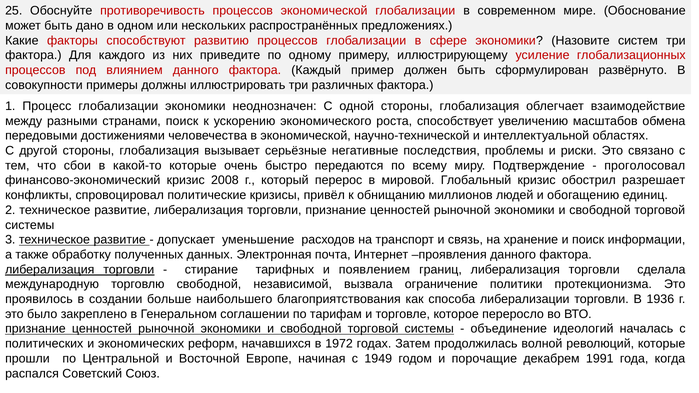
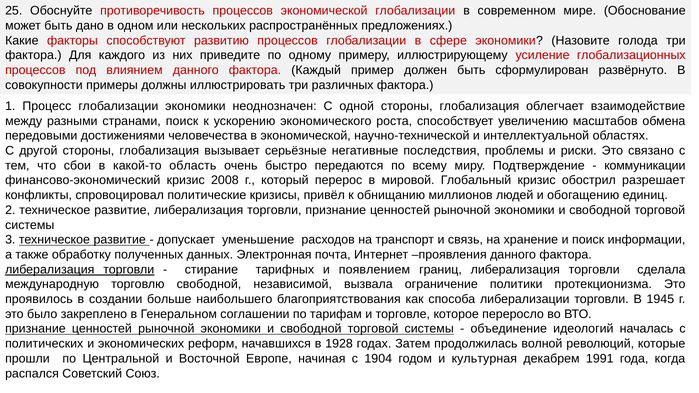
систем: систем -> голода
какой-то которые: которые -> область
проголосовал: проголосовал -> коммуникации
1936: 1936 -> 1945
1972: 1972 -> 1928
1949: 1949 -> 1904
порочащие: порочащие -> культурная
